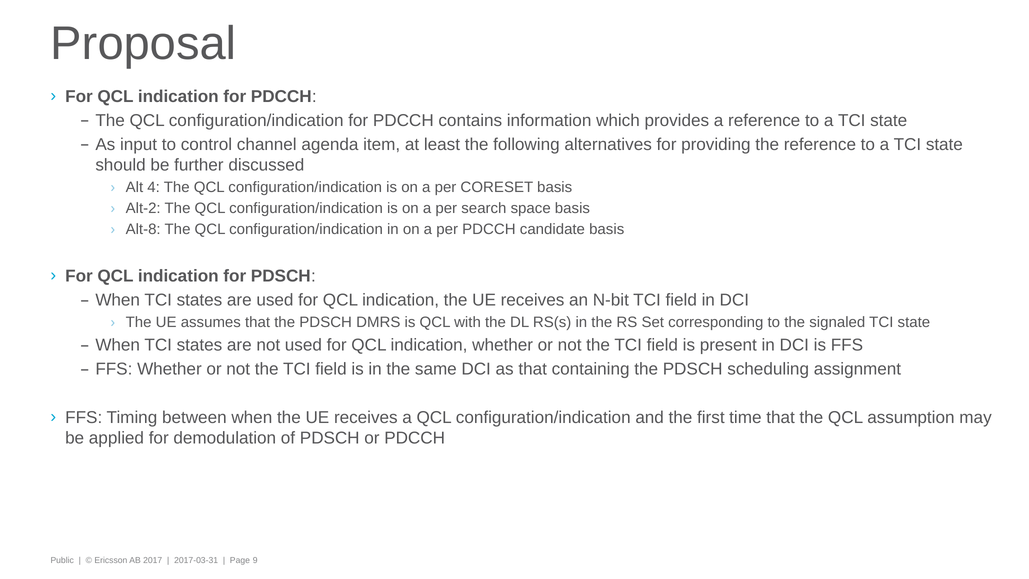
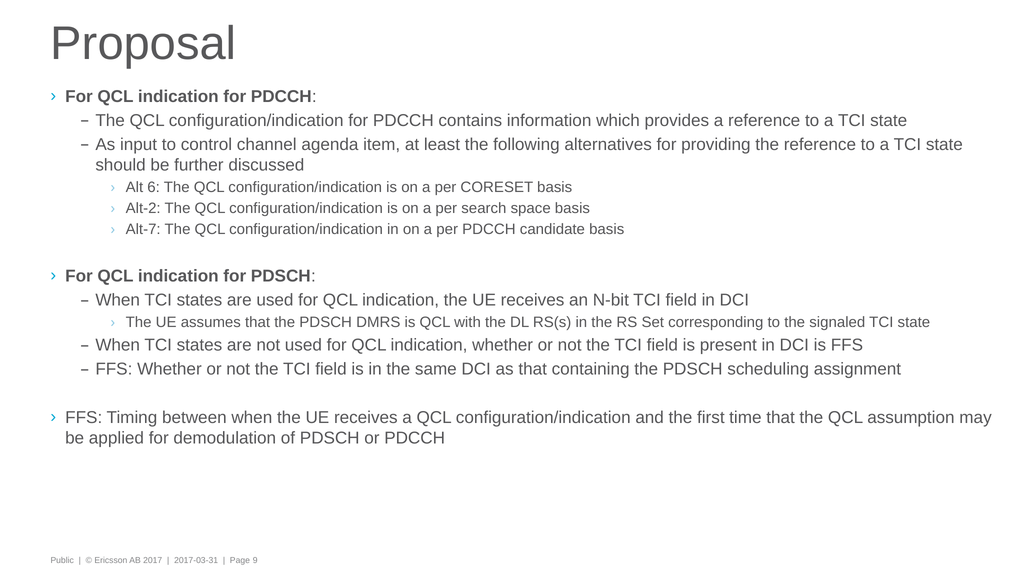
4: 4 -> 6
Alt-8: Alt-8 -> Alt-7
